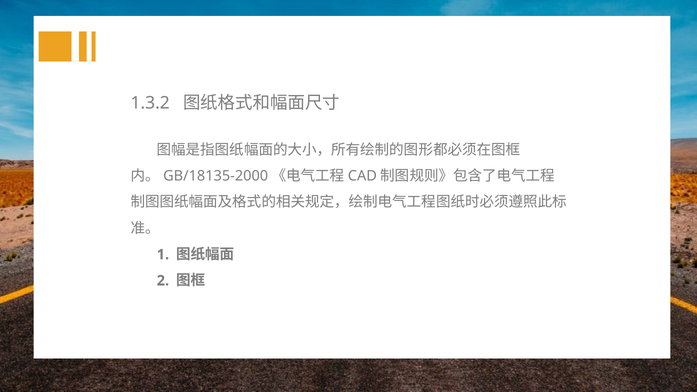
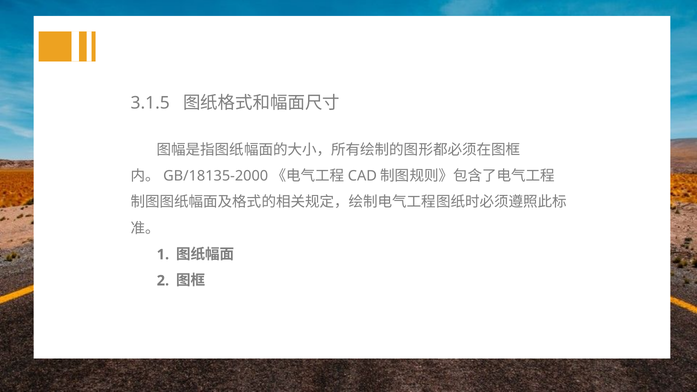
1.3.2: 1.3.2 -> 3.1.5
